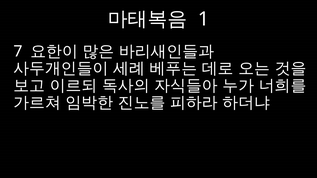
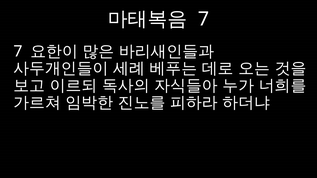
1 at (203, 19): 1 -> 7
